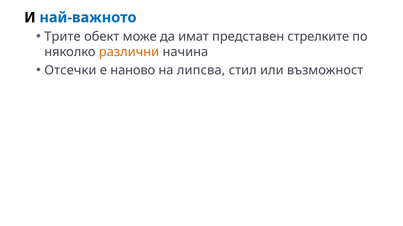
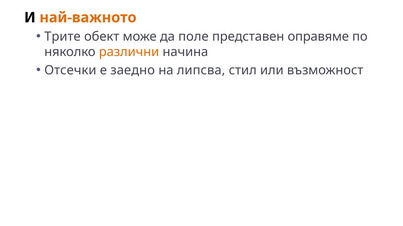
най-важното colour: blue -> orange
имат: имат -> поле
стрелките: стрелките -> оправяме
наново: наново -> заедно
